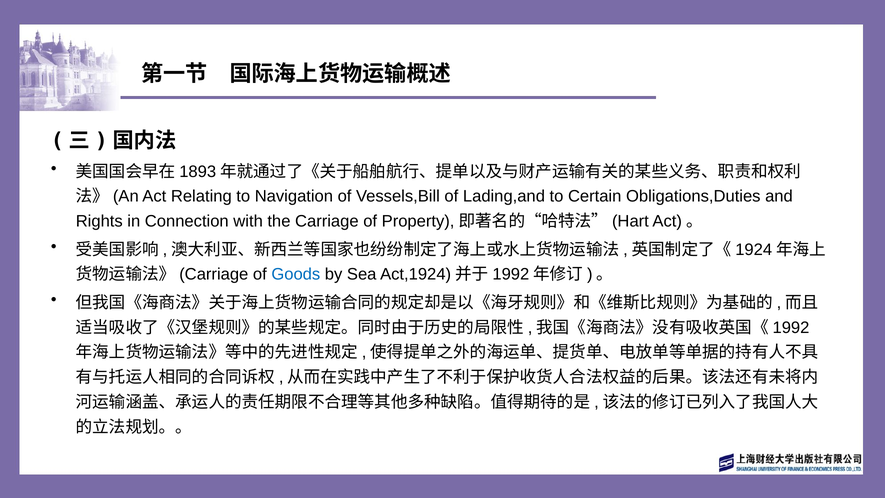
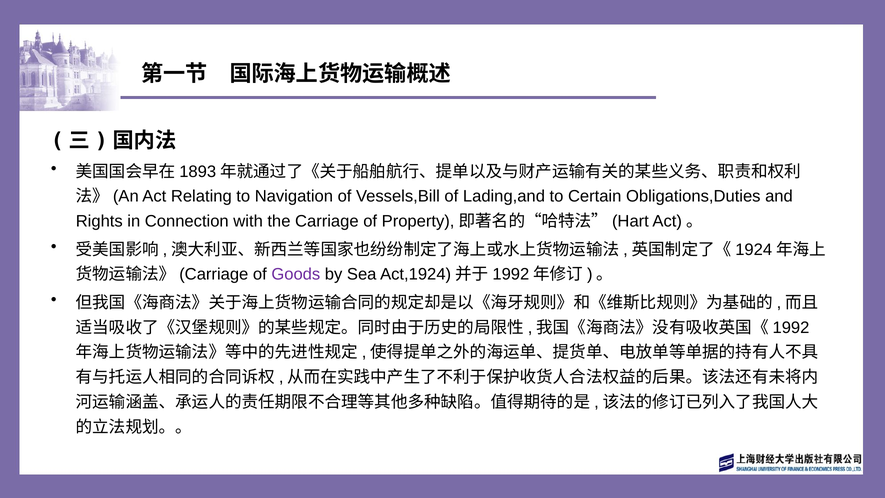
Goods colour: blue -> purple
